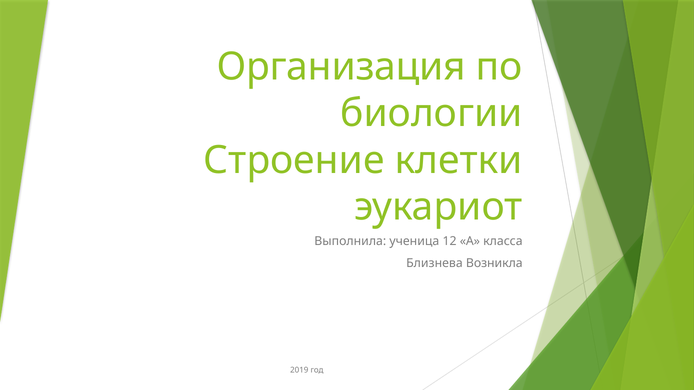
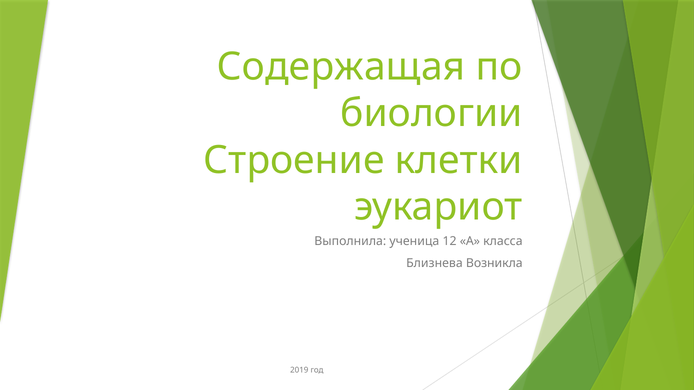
Организация: Организация -> Содержащая
